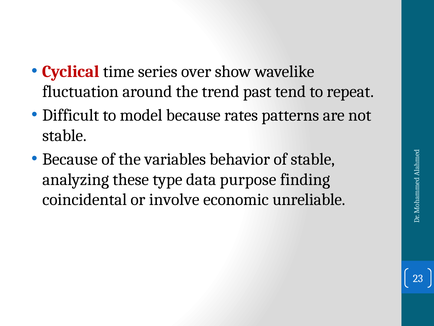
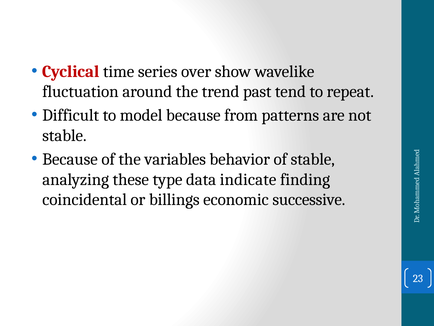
rates: rates -> from
purpose: purpose -> indicate
involve: involve -> billings
unreliable: unreliable -> successive
